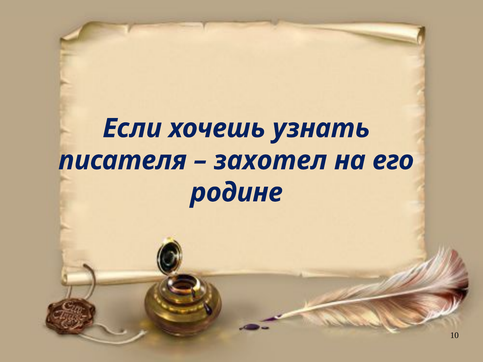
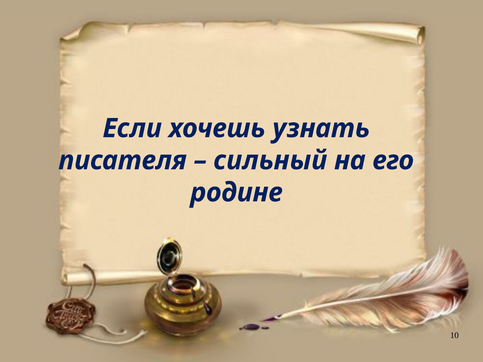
захотел: захотел -> сильный
